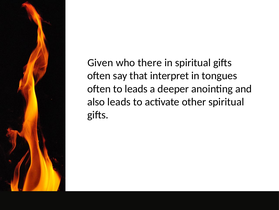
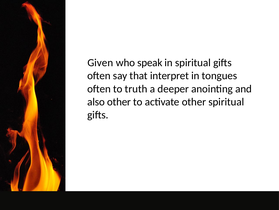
there: there -> speak
to leads: leads -> truth
also leads: leads -> other
